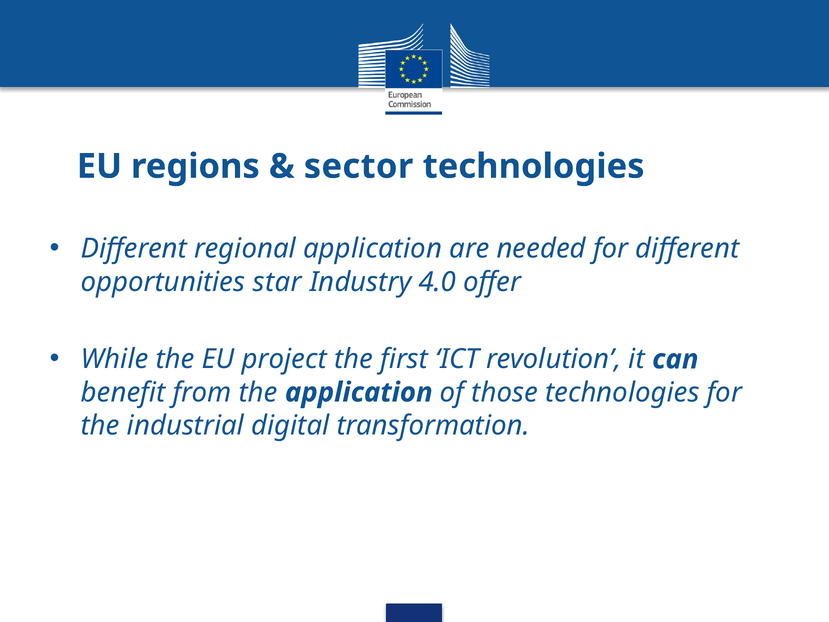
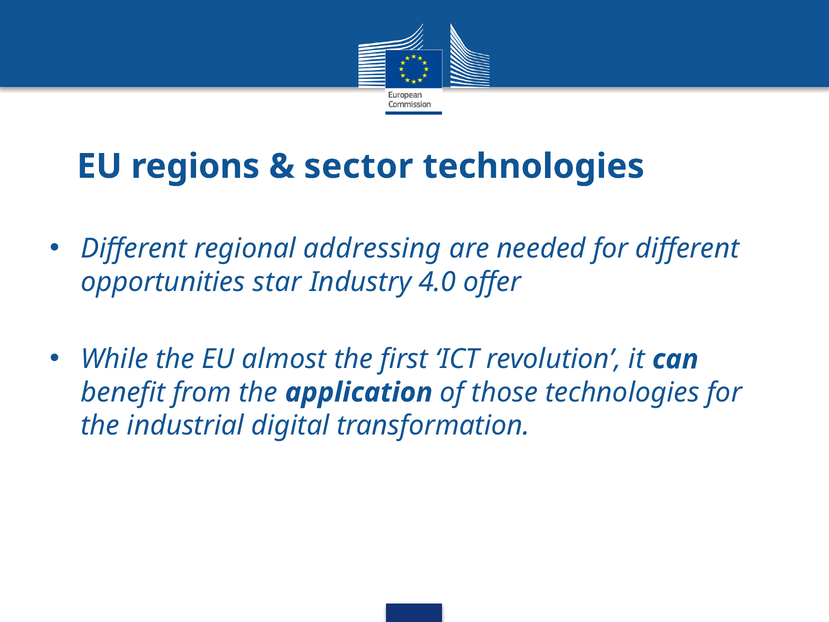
regional application: application -> addressing
project: project -> almost
